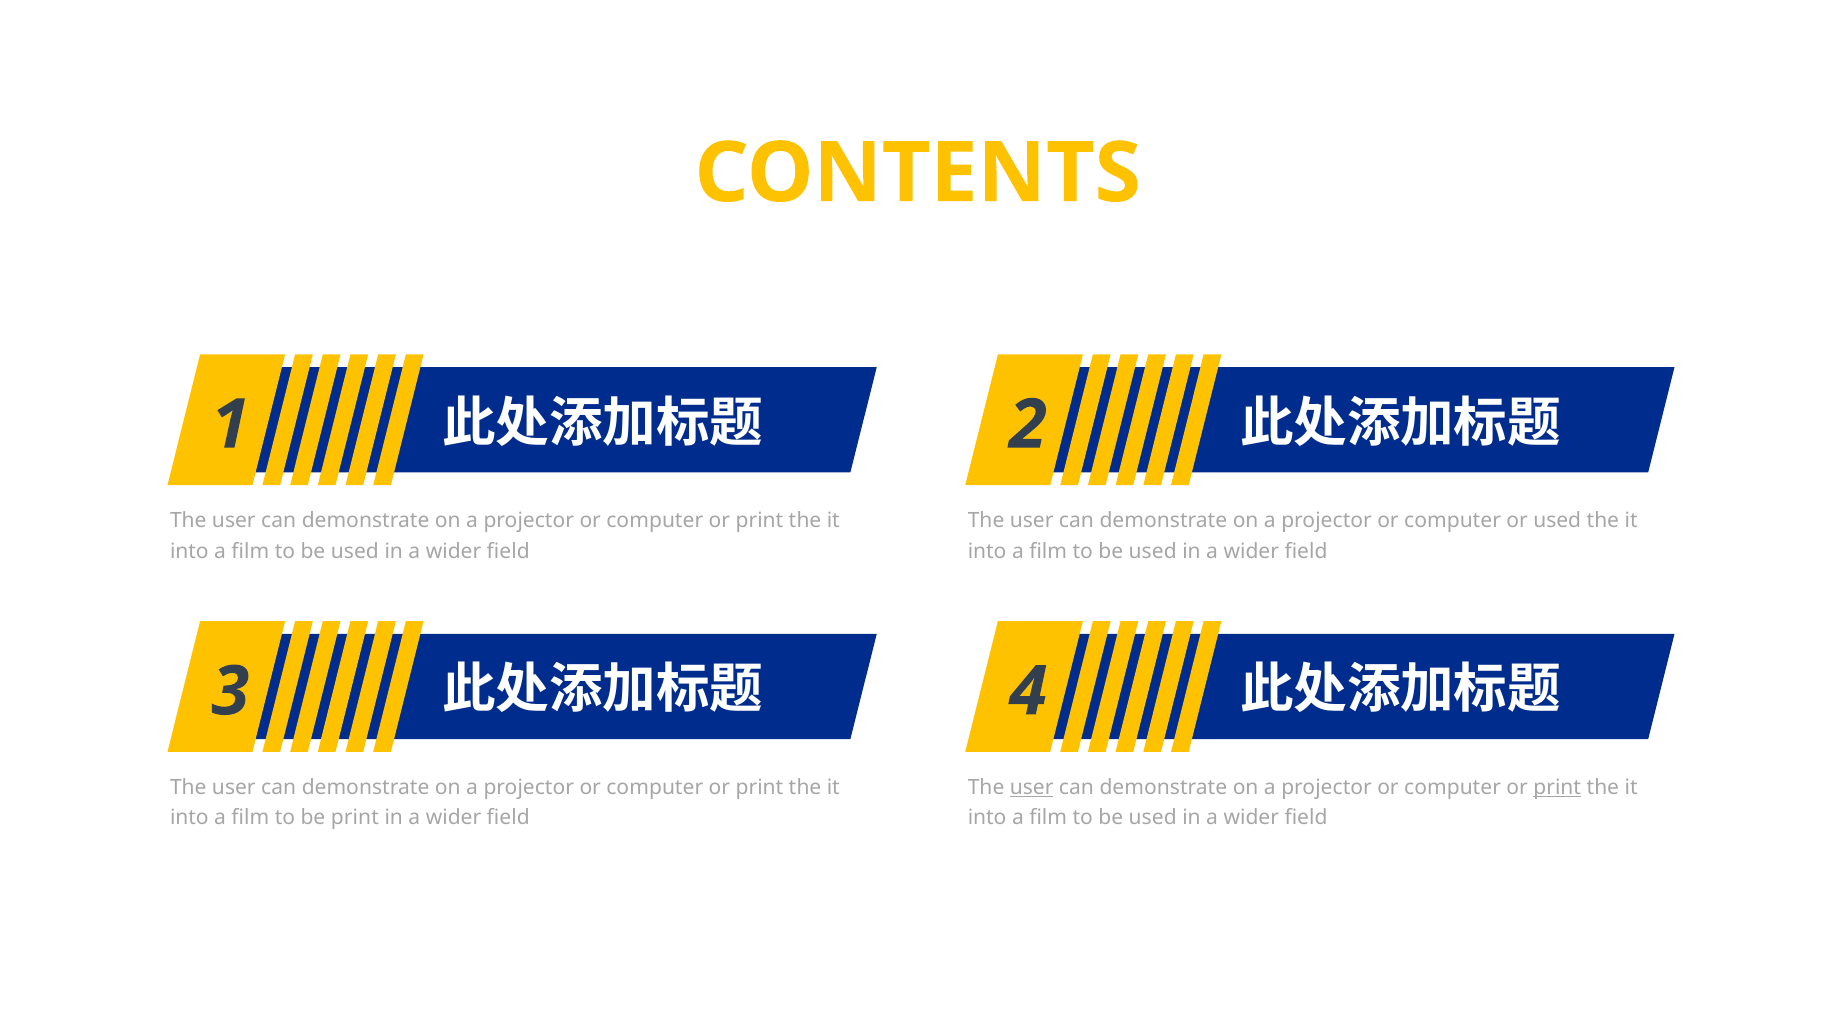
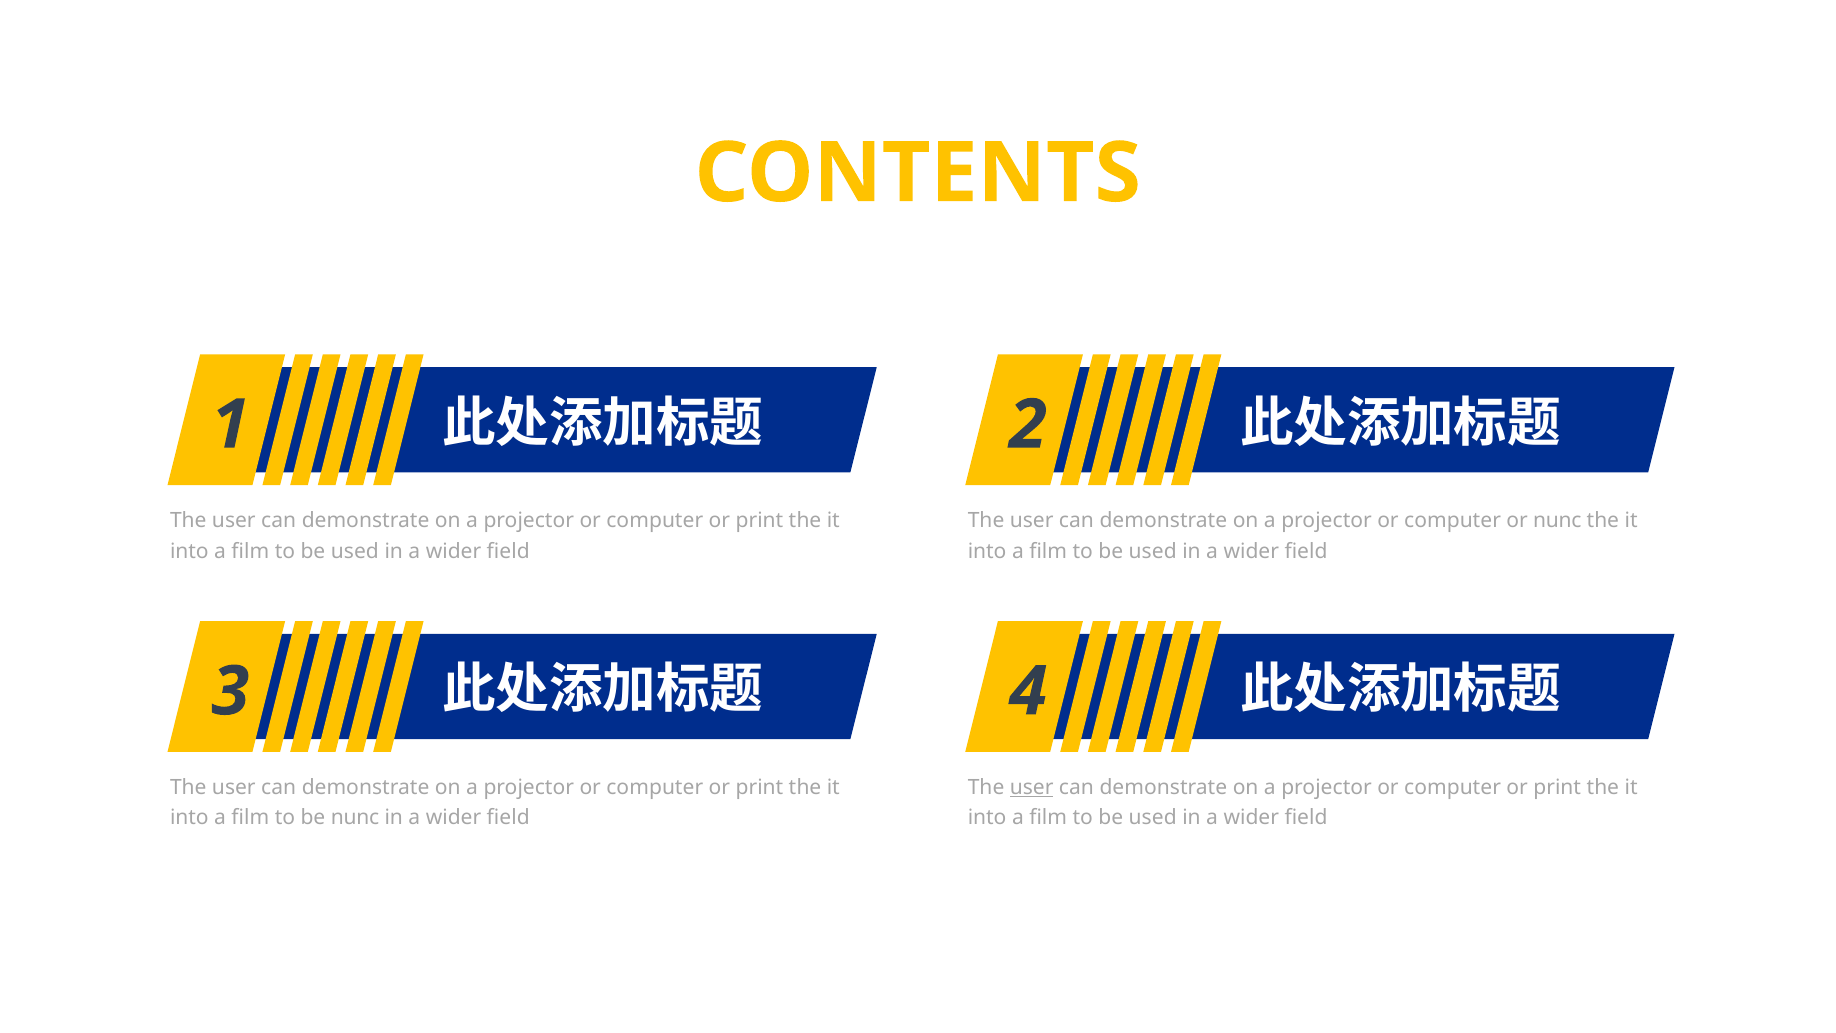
or used: used -> nunc
print at (1557, 787) underline: present -> none
be print: print -> nunc
